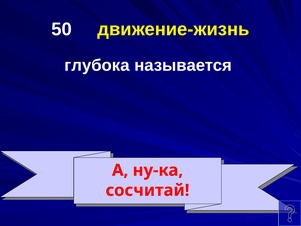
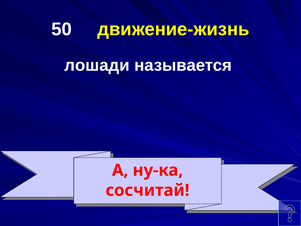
глубока: глубока -> лошади
